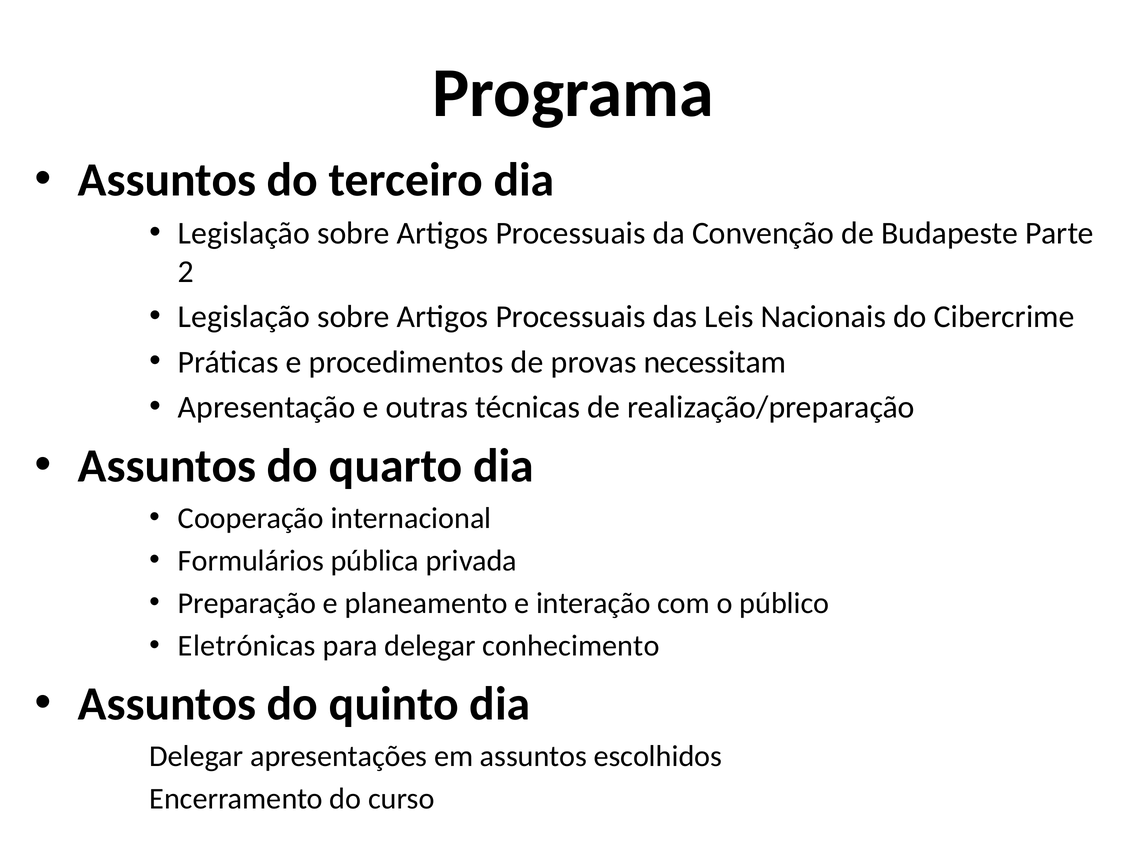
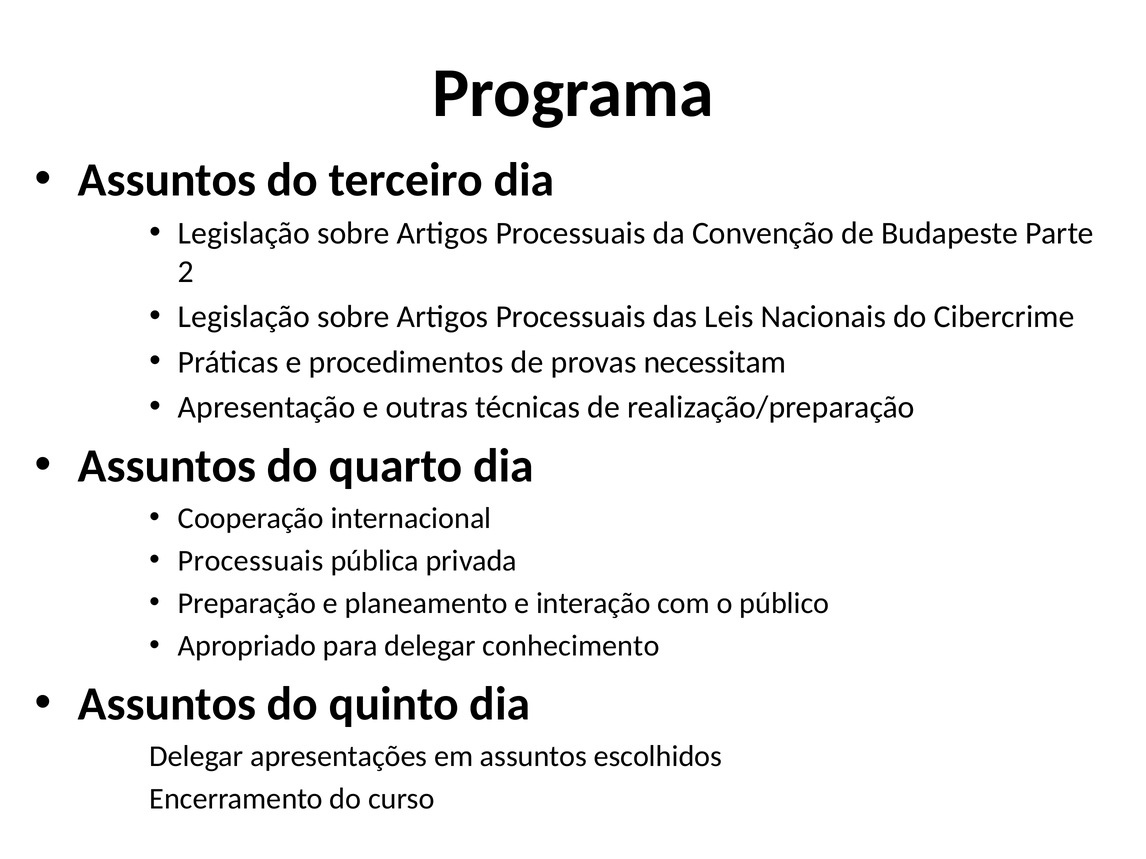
Formulários at (251, 561): Formulários -> Processuais
Eletrónicas: Eletrónicas -> Apropriado
